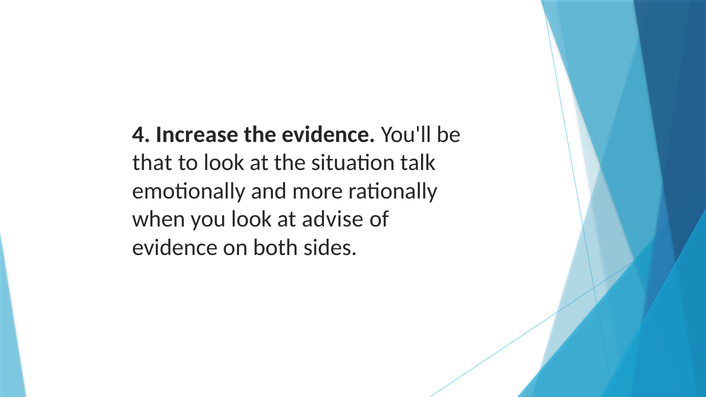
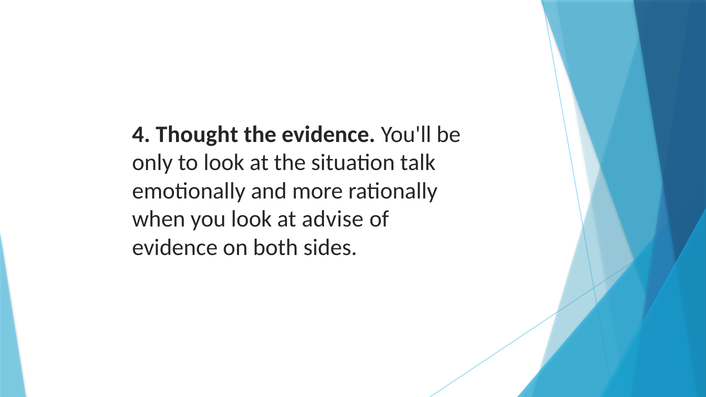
Increase: Increase -> Thought
that: that -> only
